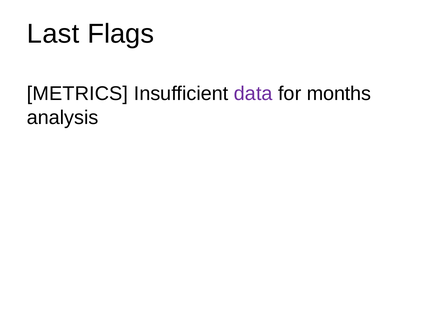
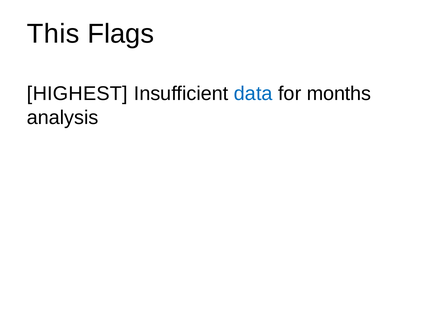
Last: Last -> This
METRICS: METRICS -> HIGHEST
data colour: purple -> blue
